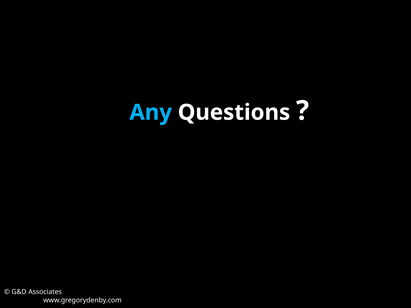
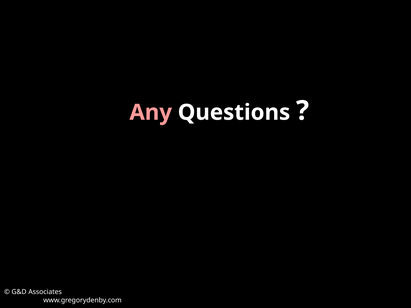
Any colour: light blue -> pink
